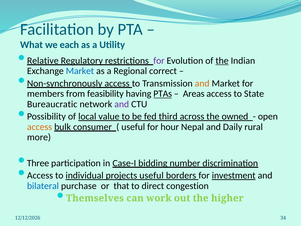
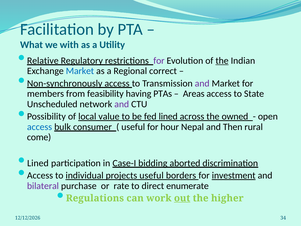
each: each -> with
and at (202, 83) colour: orange -> purple
PTAs underline: present -> none
Bureaucratic: Bureaucratic -> Unscheduled
fed third: third -> lined
access at (40, 127) colour: orange -> blue
Daily: Daily -> Then
more: more -> come
Three at (38, 163): Three -> Lined
number: number -> aborted
bilateral colour: blue -> purple
that: that -> rate
congestion: congestion -> enumerate
Themselves: Themselves -> Regulations
out underline: none -> present
